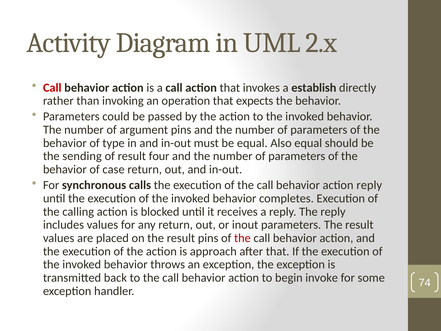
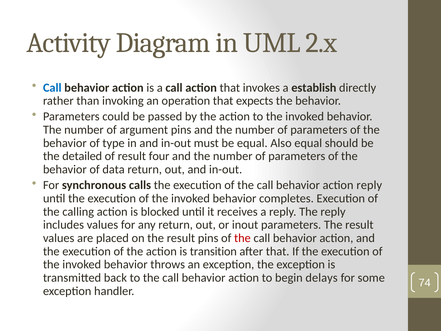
Call at (52, 88) colour: red -> blue
sending: sending -> detailed
case: case -> data
approach: approach -> transition
invoke: invoke -> delays
